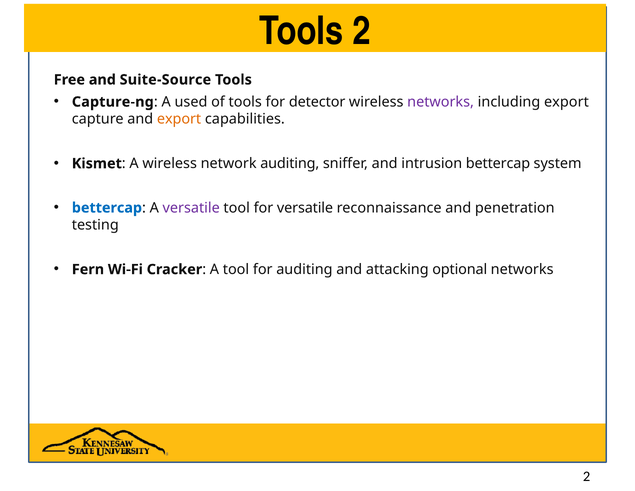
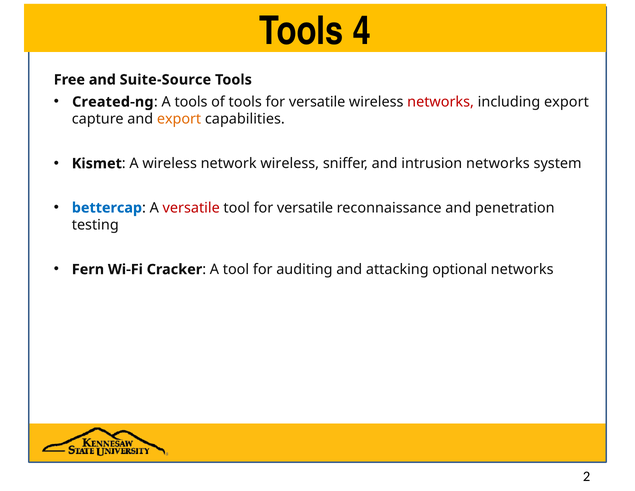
Tools 2: 2 -> 4
Capture-ng: Capture-ng -> Created-ng
A used: used -> tools
tools for detector: detector -> versatile
networks at (441, 102) colour: purple -> red
network auditing: auditing -> wireless
intrusion bettercap: bettercap -> networks
versatile at (191, 208) colour: purple -> red
